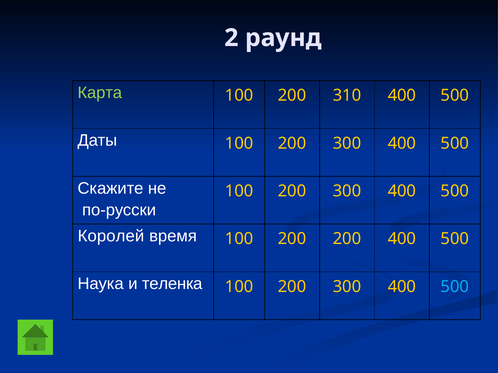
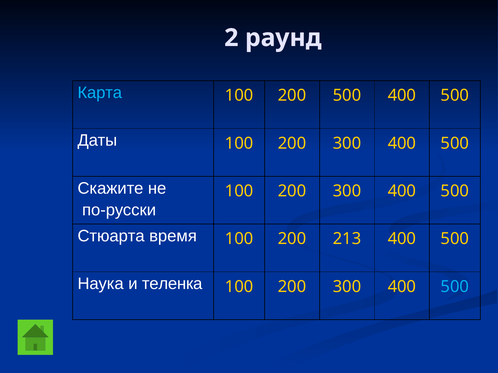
Карта colour: light green -> light blue
200 310: 310 -> 500
Королей: Королей -> Стюарта
200 200: 200 -> 213
